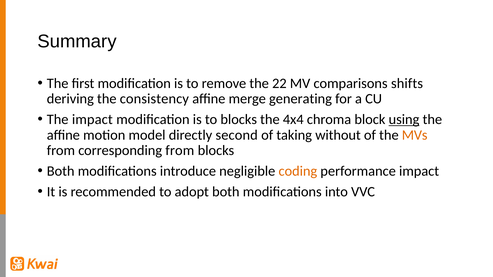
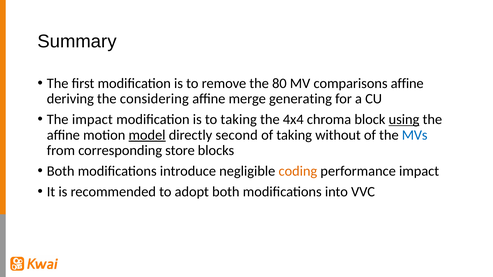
22: 22 -> 80
comparisons shifts: shifts -> affine
consistency: consistency -> considering
to blocks: blocks -> taking
model underline: none -> present
MVs colour: orange -> blue
corresponding from: from -> store
